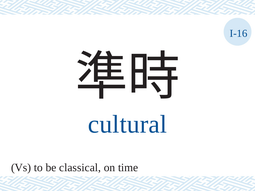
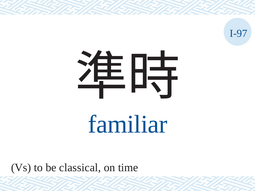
I-16: I-16 -> I-97
cultural: cultural -> familiar
